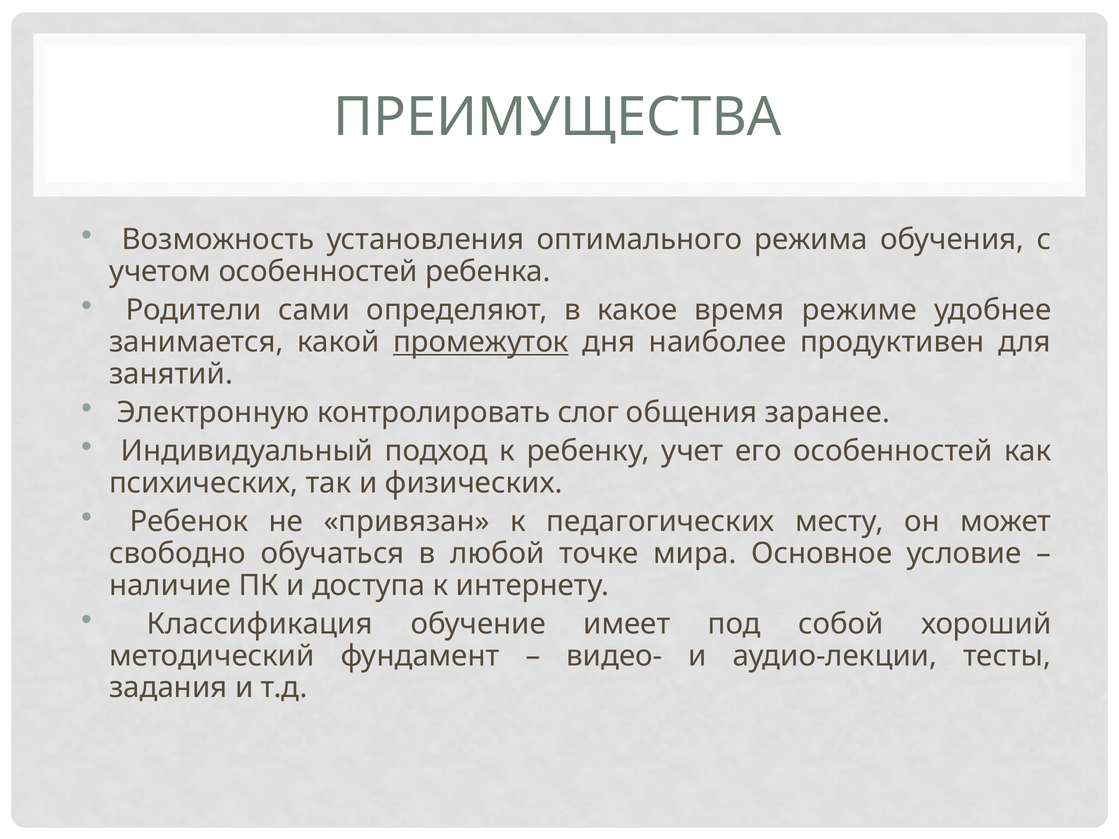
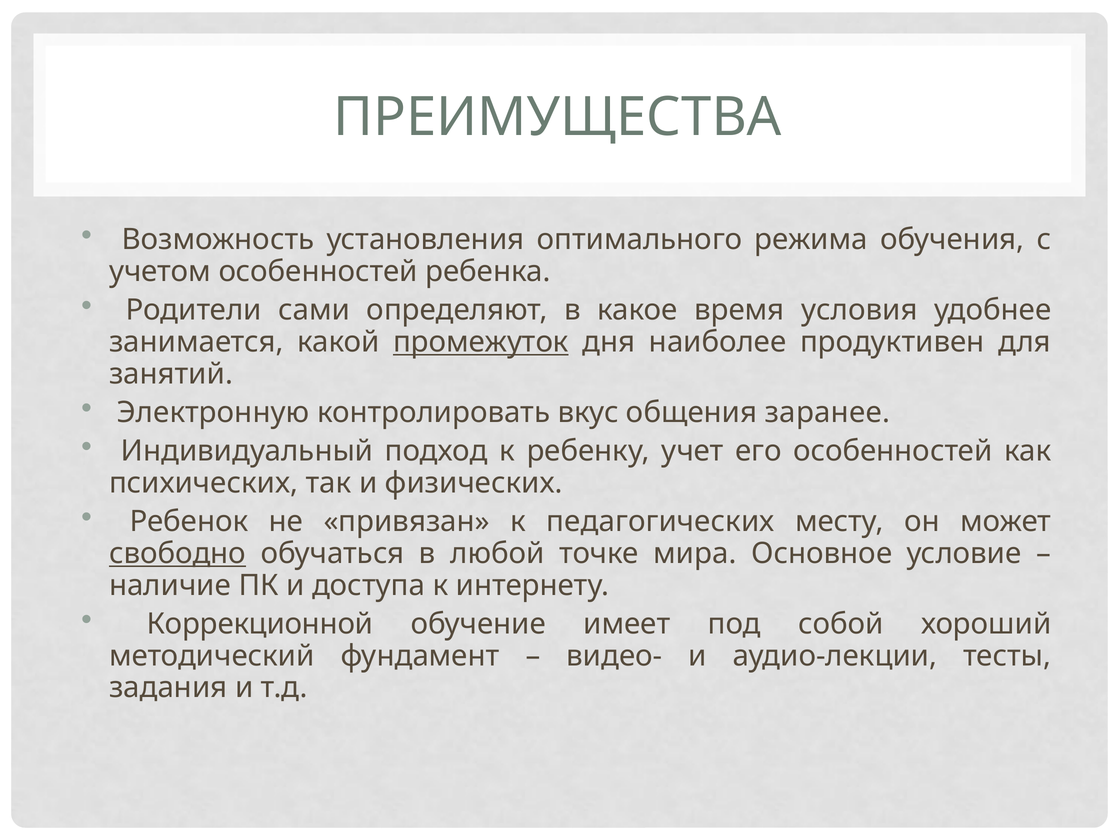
режиме: режиме -> условия
слог: слог -> вкус
свободно underline: none -> present
Классификация: Классификация -> Коррекционной
